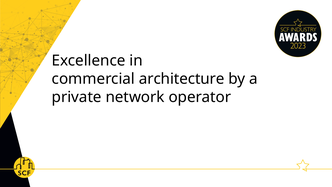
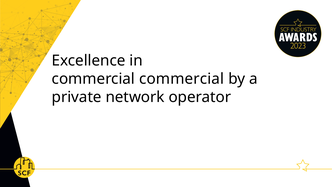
commercial architecture: architecture -> commercial
